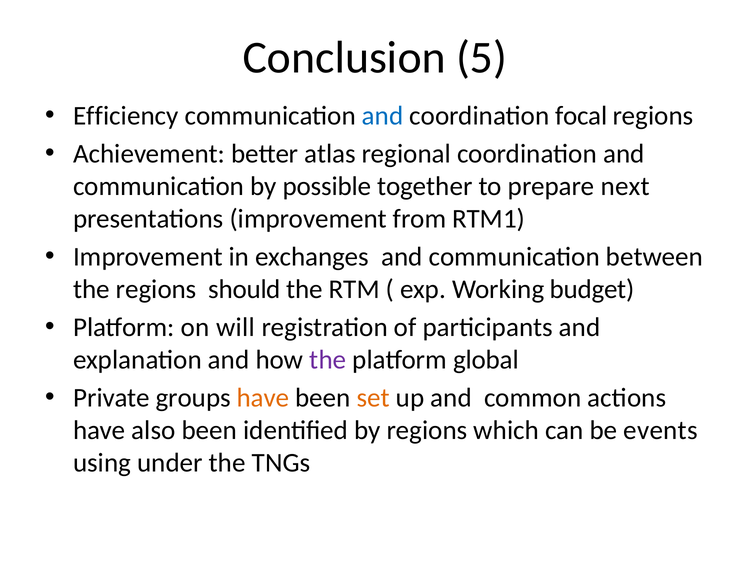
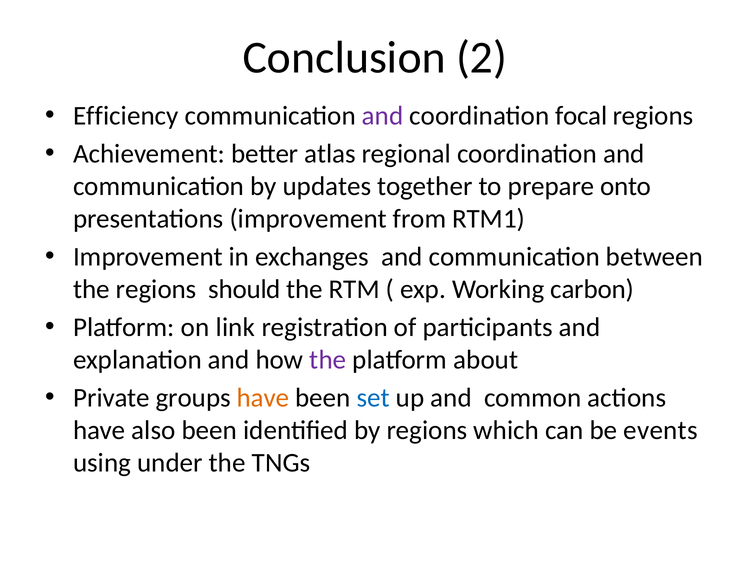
5: 5 -> 2
and at (383, 116) colour: blue -> purple
possible: possible -> updates
next: next -> onto
budget: budget -> carbon
will: will -> link
global: global -> about
set colour: orange -> blue
